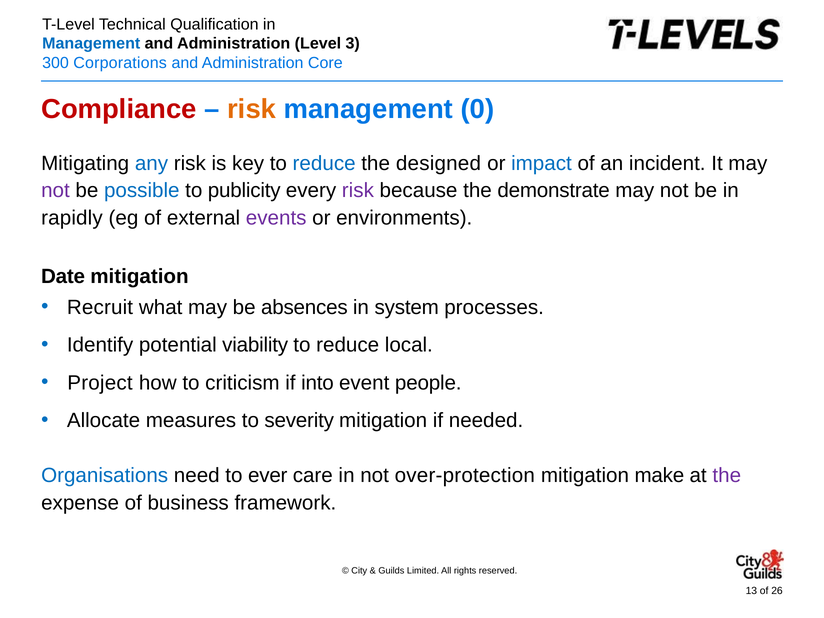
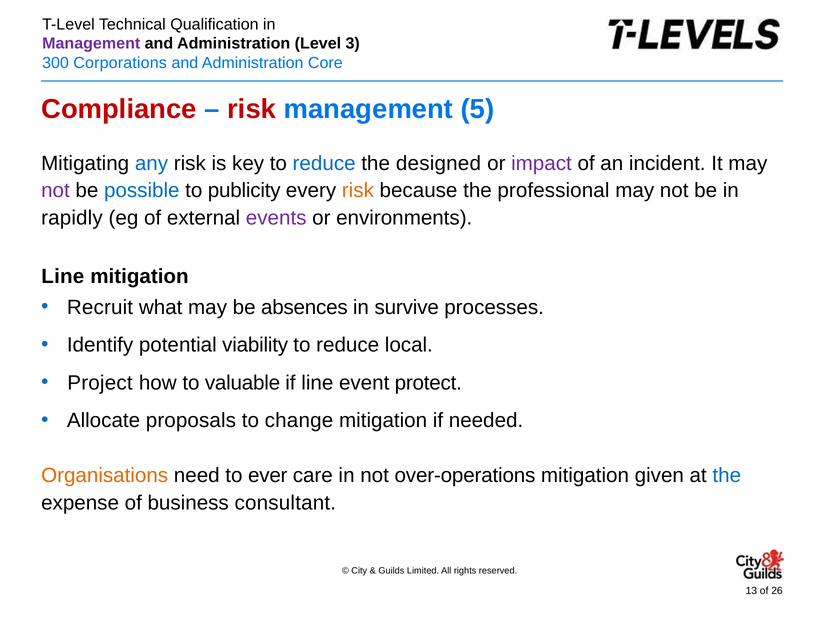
Management at (91, 44) colour: blue -> purple
risk at (252, 109) colour: orange -> red
0: 0 -> 5
impact colour: blue -> purple
risk at (358, 191) colour: purple -> orange
demonstrate: demonstrate -> professional
Date at (63, 276): Date -> Line
system: system -> survive
criticism: criticism -> valuable
if into: into -> line
people: people -> protect
measures: measures -> proposals
severity: severity -> change
Organisations colour: blue -> orange
over-protection: over-protection -> over-operations
make: make -> given
the at (727, 475) colour: purple -> blue
framework: framework -> consultant
